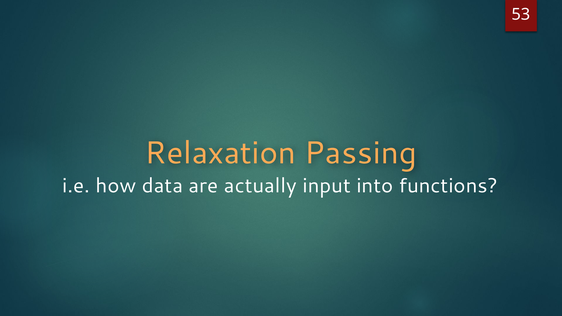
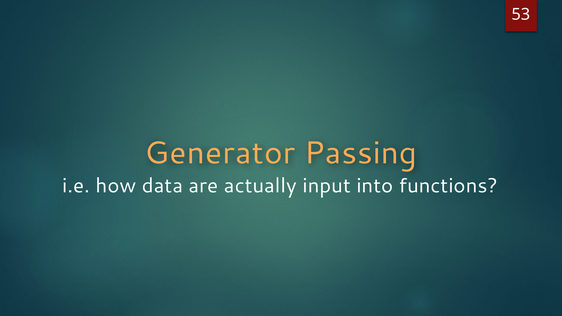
Relaxation: Relaxation -> Generator
